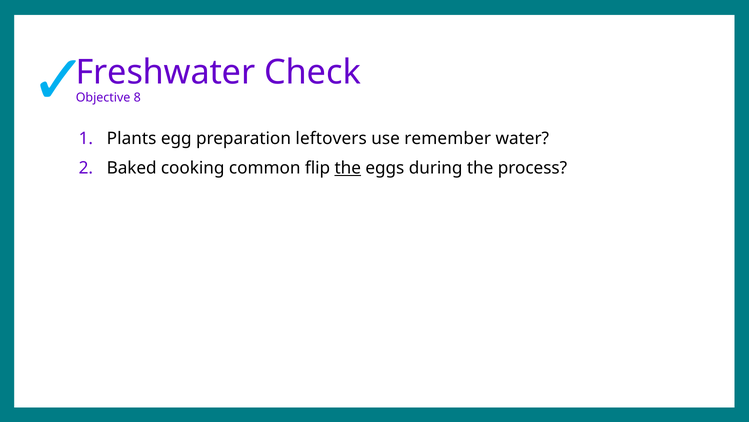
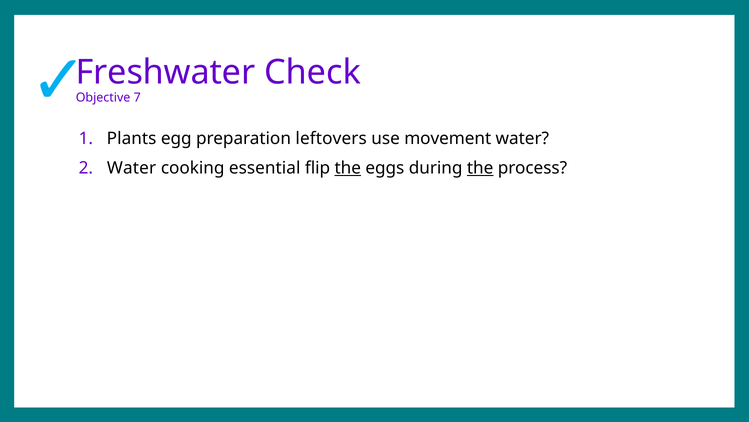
8: 8 -> 7
remember: remember -> movement
Baked at (132, 168): Baked -> Water
common: common -> essential
the at (480, 168) underline: none -> present
